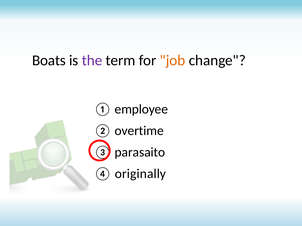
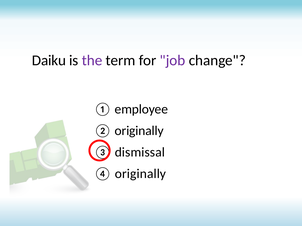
Boats: Boats -> Daiku
job colour: orange -> purple
② overtime: overtime -> originally
parasaito: parasaito -> dismissal
